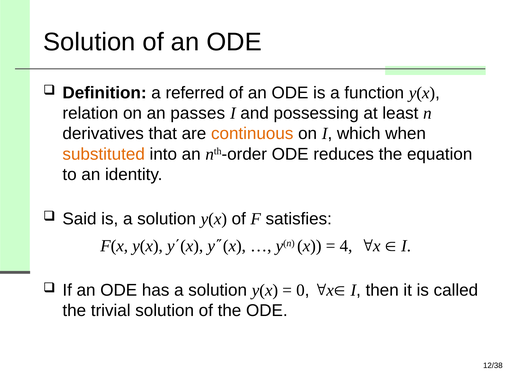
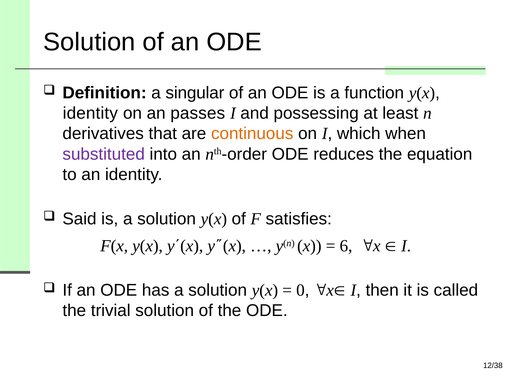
referred: referred -> singular
relation at (90, 113): relation -> identity
substituted colour: orange -> purple
4: 4 -> 6
